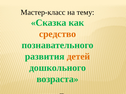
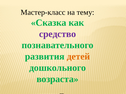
средство colour: orange -> purple
